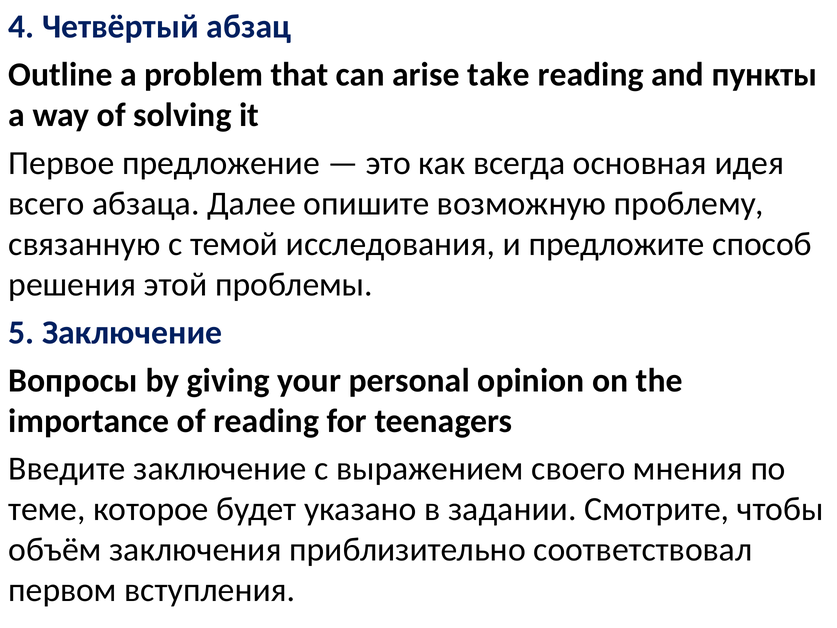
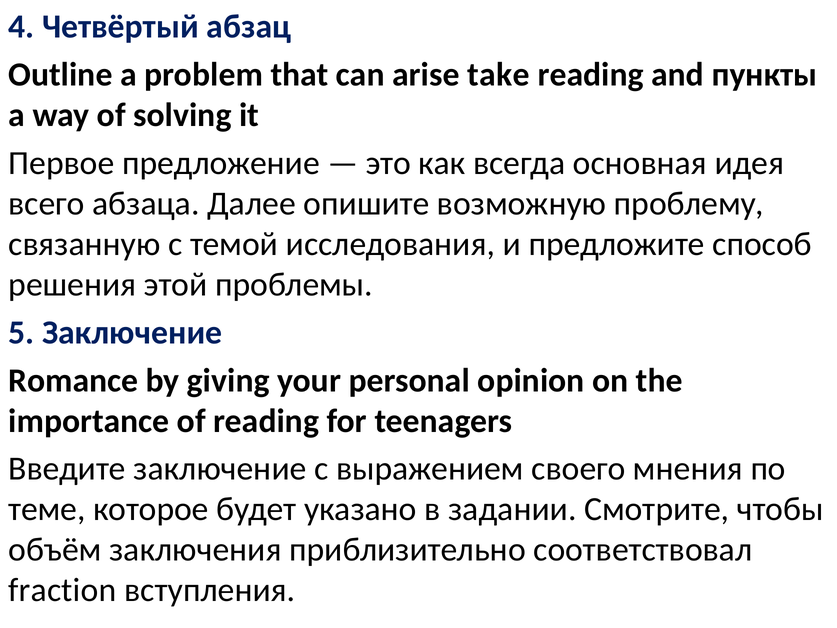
Вопросы: Вопросы -> Romance
первом: первом -> fraction
